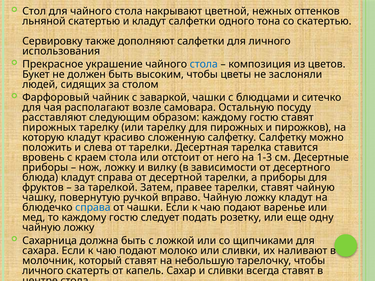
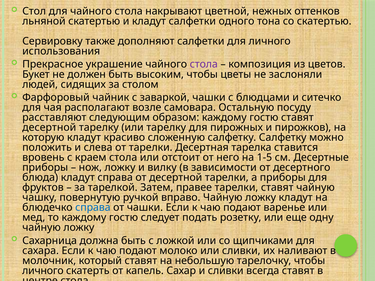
стола at (204, 64) colour: blue -> purple
пирожных at (49, 128): пирожных -> десертной
1-3: 1-3 -> 1-5
